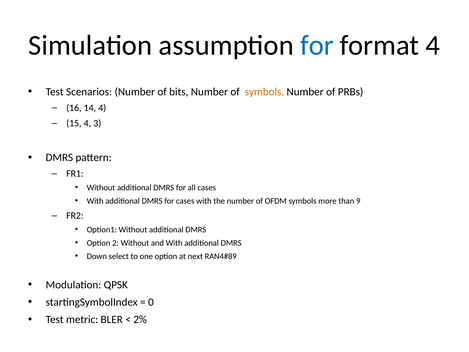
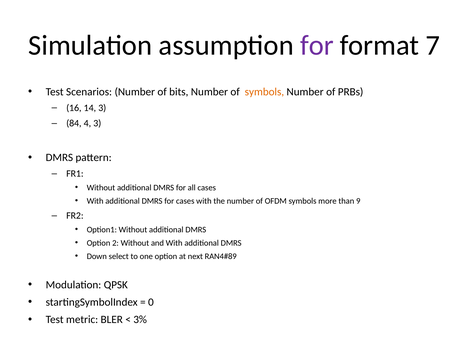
for at (317, 45) colour: blue -> purple
format 4: 4 -> 7
14 4: 4 -> 3
15: 15 -> 84
2%: 2% -> 3%
